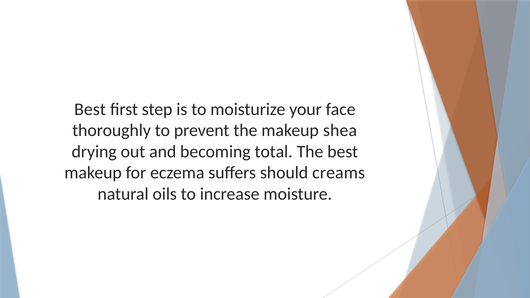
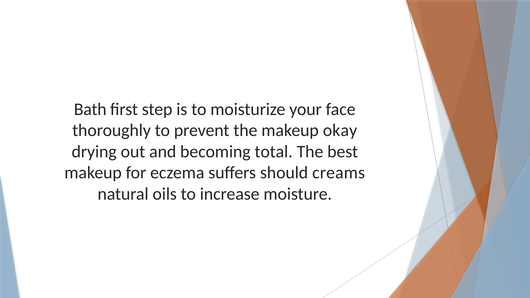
Best at (90, 109): Best -> Bath
shea: shea -> okay
